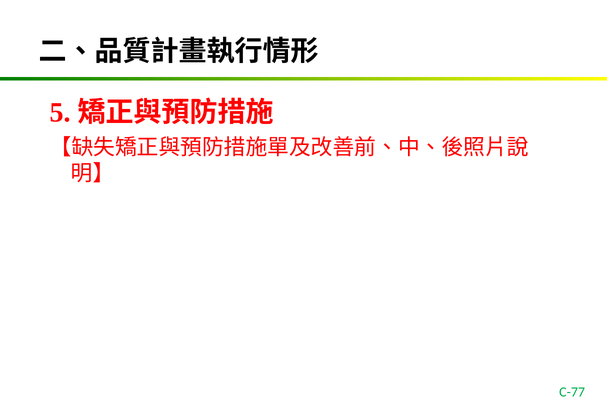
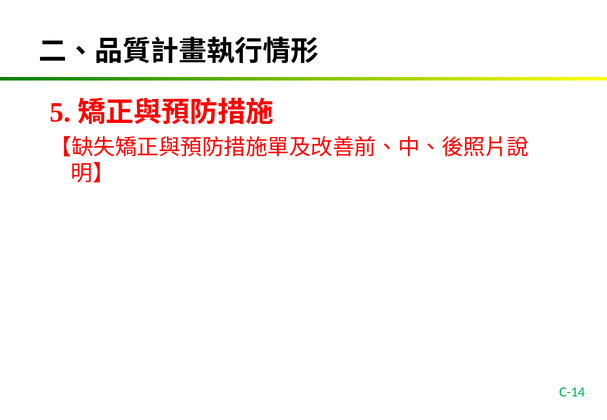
C-77: C-77 -> C-14
